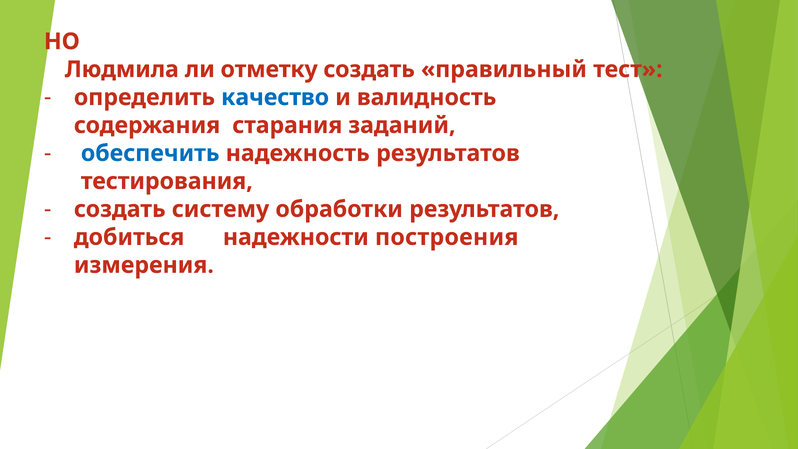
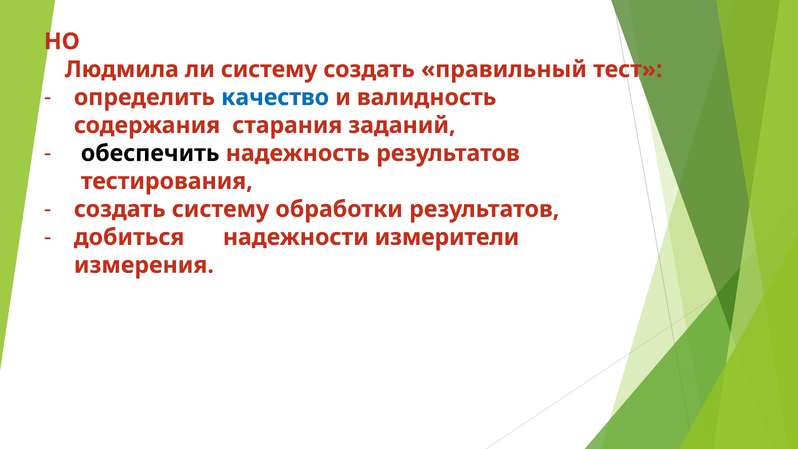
ли отметку: отметку -> систему
обеспечить colour: blue -> black
построения: построения -> измерители
